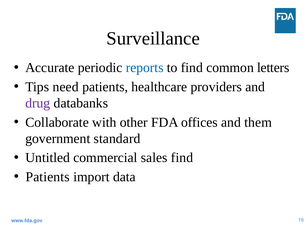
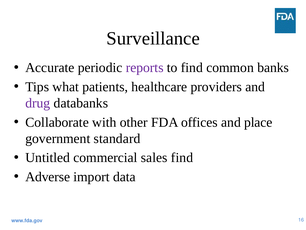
reports colour: blue -> purple
letters: letters -> banks
need: need -> what
them: them -> place
Patients at (48, 176): Patients -> Adverse
